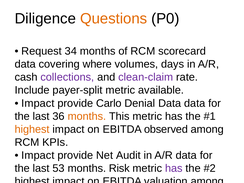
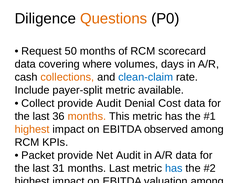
34: 34 -> 50
collections colour: purple -> orange
clean-claim colour: purple -> blue
Impact at (38, 103): Impact -> Collect
provide Carlo: Carlo -> Audit
Denial Data: Data -> Cost
Impact at (38, 155): Impact -> Packet
53: 53 -> 31
months Risk: Risk -> Last
has at (174, 168) colour: purple -> blue
